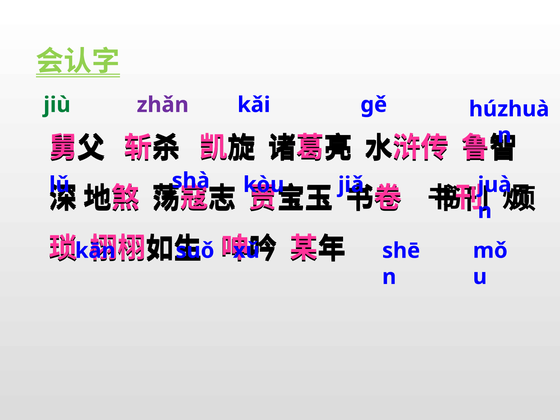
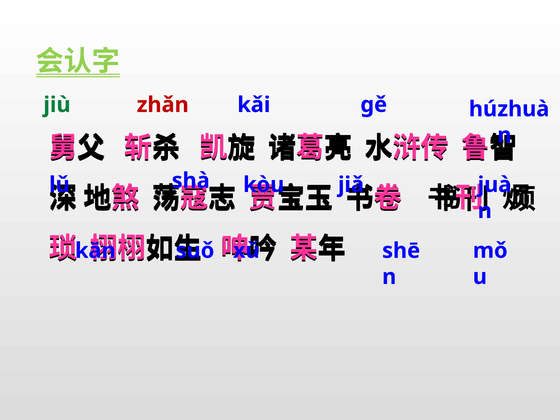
zhǎn colour: purple -> red
